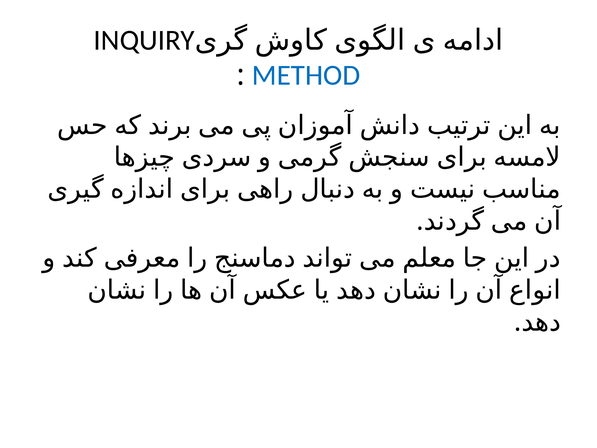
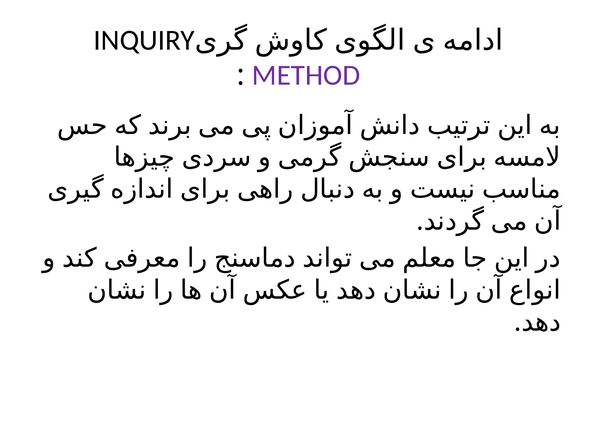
METHOD colour: blue -> purple
